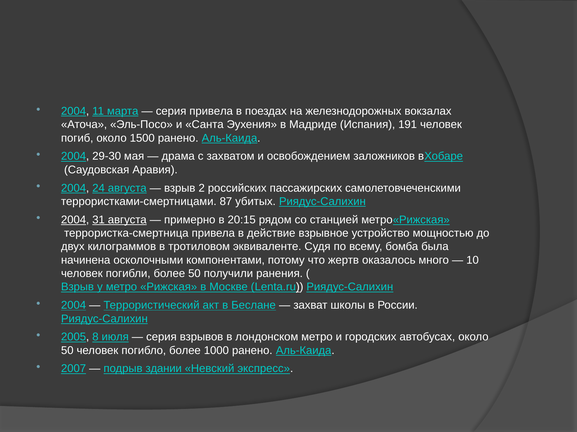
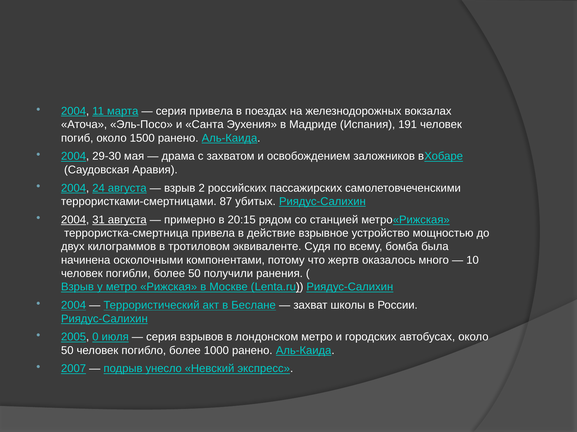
8: 8 -> 0
здании: здании -> унесло
